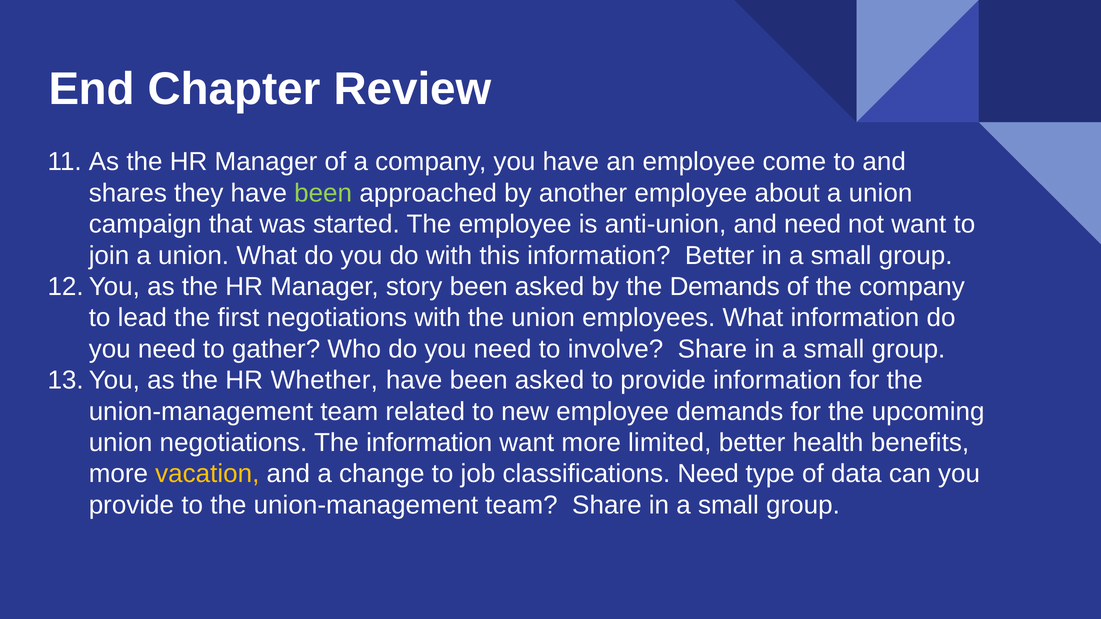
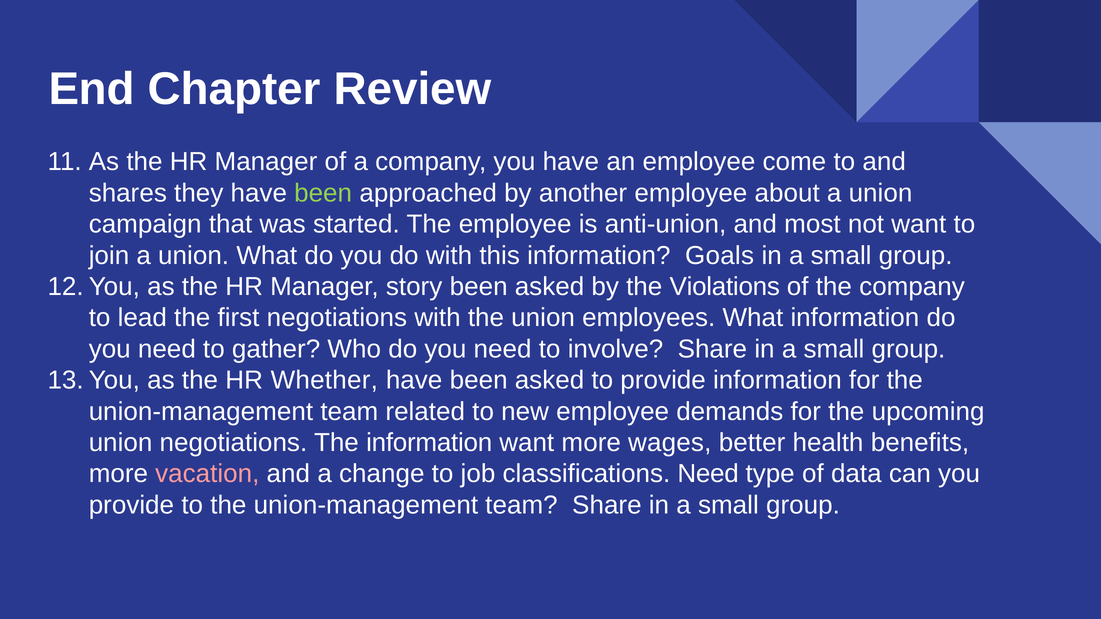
and need: need -> most
information Better: Better -> Goals
the Demands: Demands -> Violations
limited: limited -> wages
vacation colour: yellow -> pink
